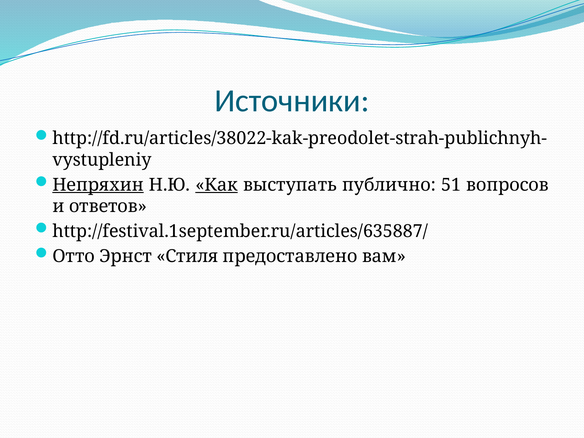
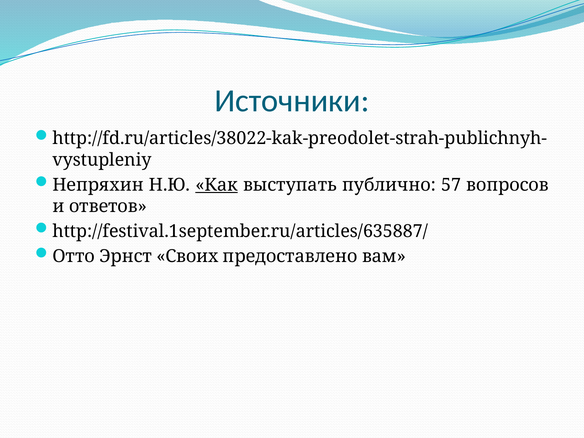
Непряхин underline: present -> none
51: 51 -> 57
Стиля: Стиля -> Своих
